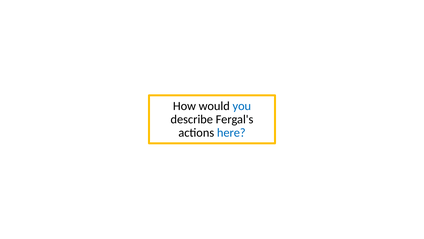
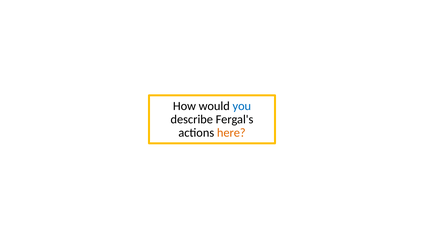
here colour: blue -> orange
